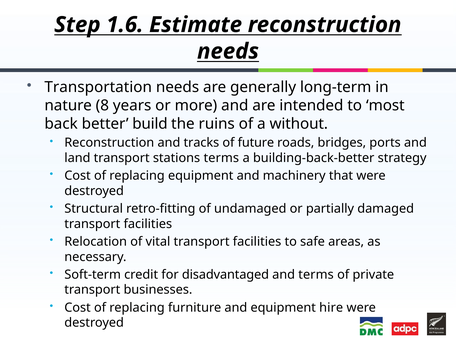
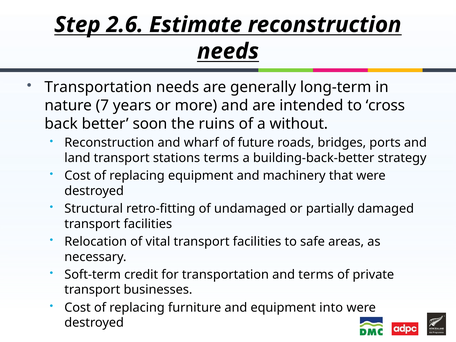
1.6: 1.6 -> 2.6
8: 8 -> 7
most: most -> cross
build: build -> soon
tracks: tracks -> wharf
for disadvantaged: disadvantaged -> transportation
hire: hire -> into
